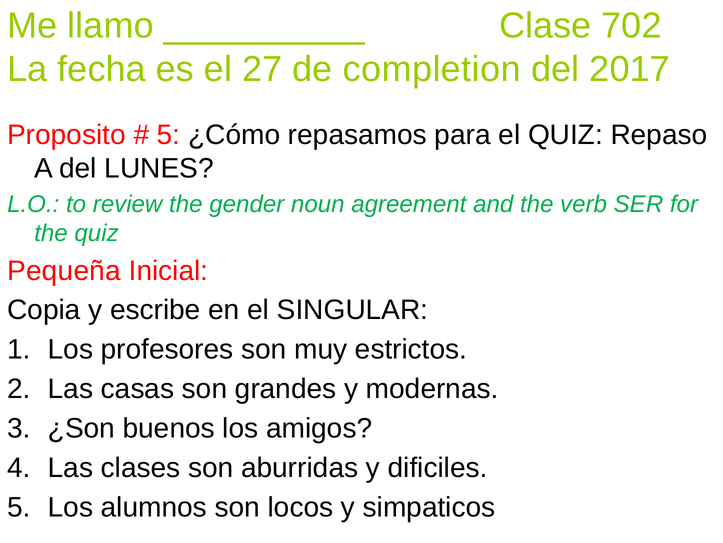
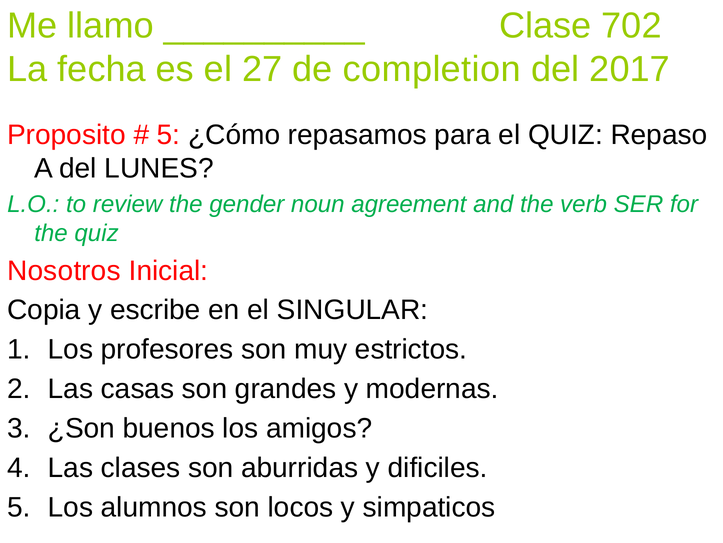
Pequeña: Pequeña -> Nosotros
